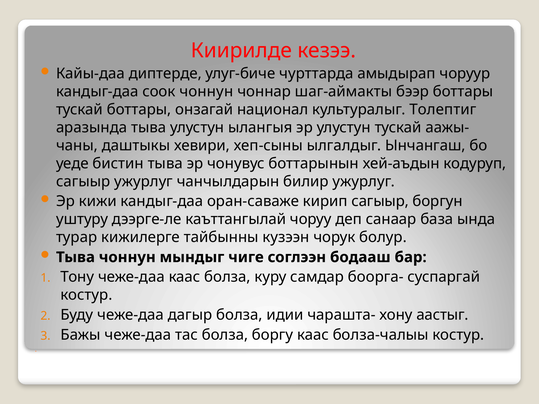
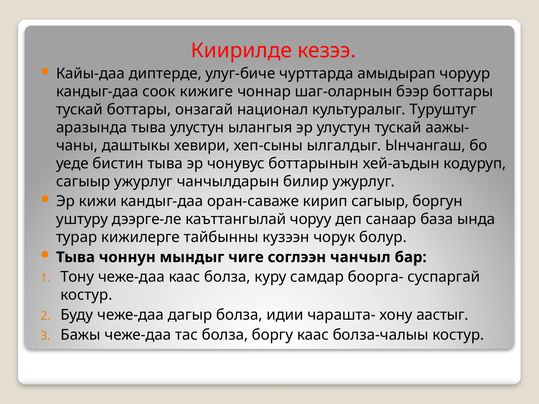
соок чоннун: чоннун -> кижиге
шаг-аймакты: шаг-аймакты -> шаг-оларнын
Толептиг: Толептиг -> Туруштуг
бодааш: бодааш -> чанчыл
